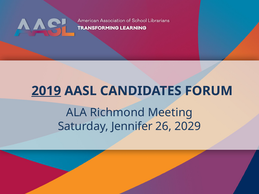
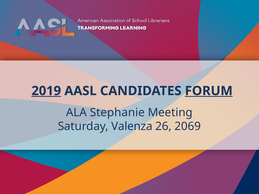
FORUM underline: none -> present
Richmond: Richmond -> Stephanie
Jennifer: Jennifer -> Valenza
2029: 2029 -> 2069
